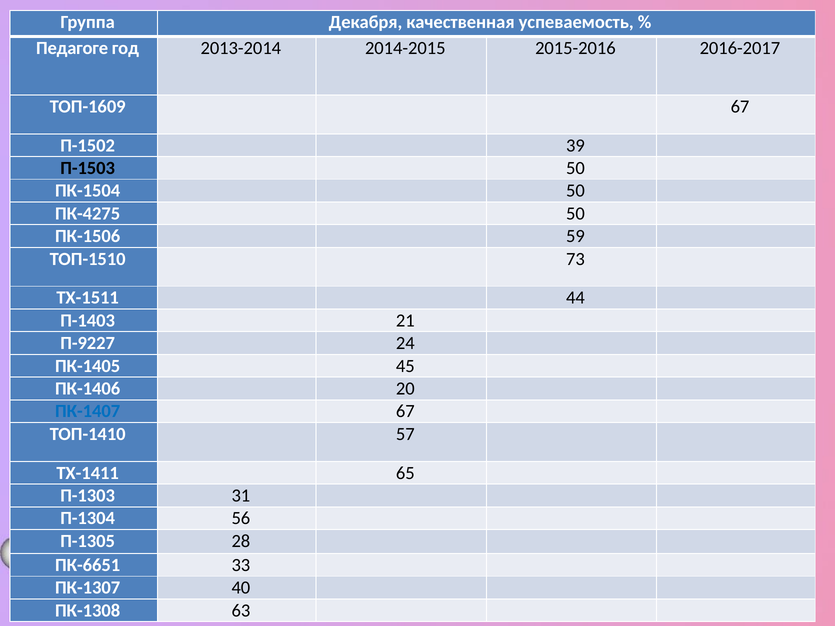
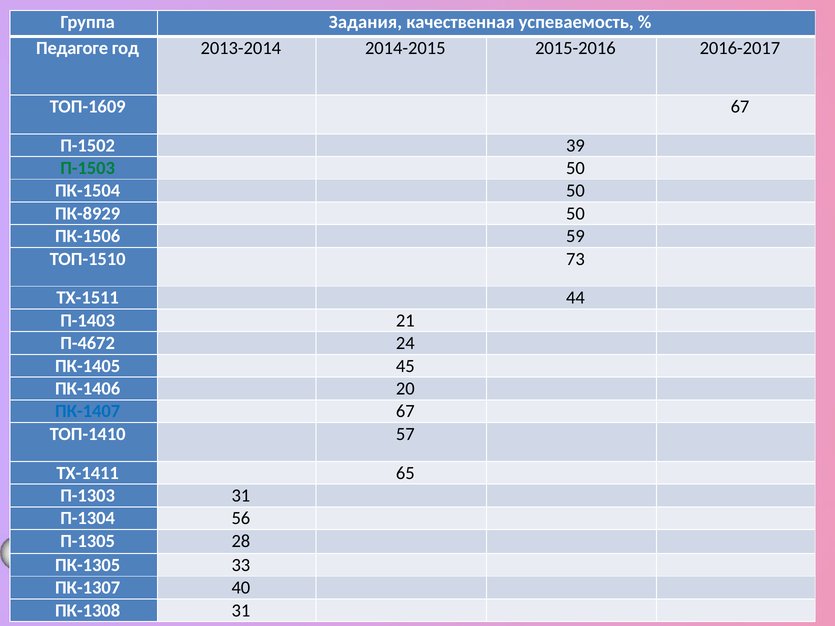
Декабря: Декабря -> Задания
П-1503 colour: black -> green
ПК-4275: ПК-4275 -> ПК-8929
П-9227: П-9227 -> П-4672
ПК-6651: ПК-6651 -> ПК-1305
ПК-1308 63: 63 -> 31
